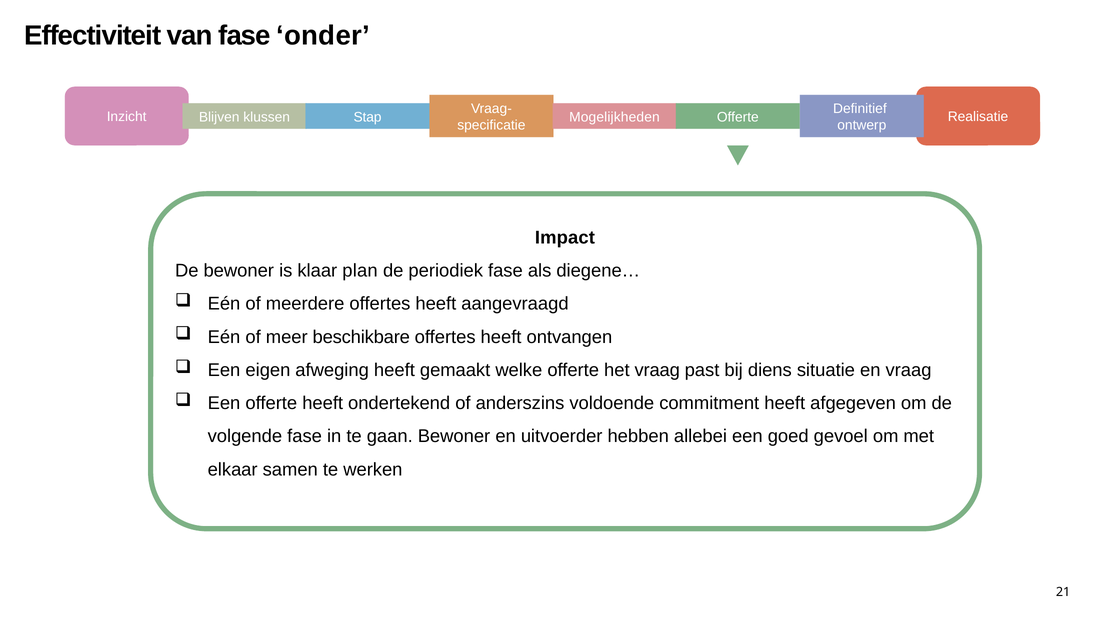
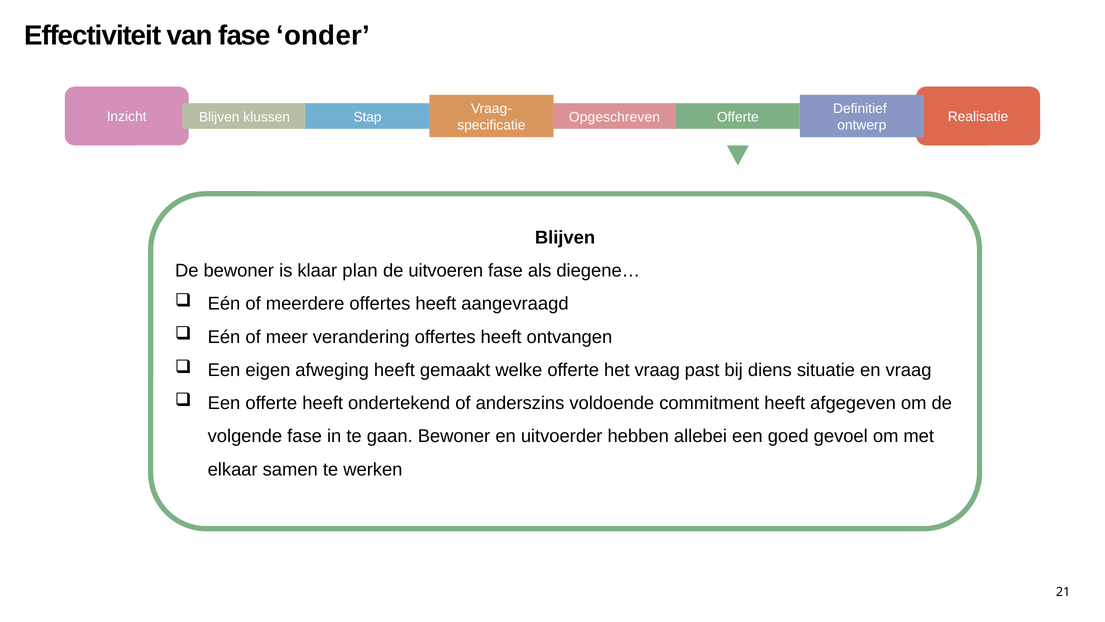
Mogelijkheden: Mogelijkheden -> Opgeschreven
Impact at (565, 237): Impact -> Blijven
periodiek: periodiek -> uitvoeren
beschikbare: beschikbare -> verandering
